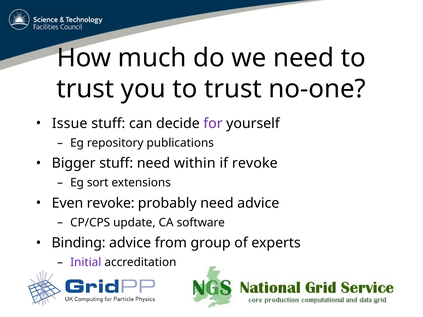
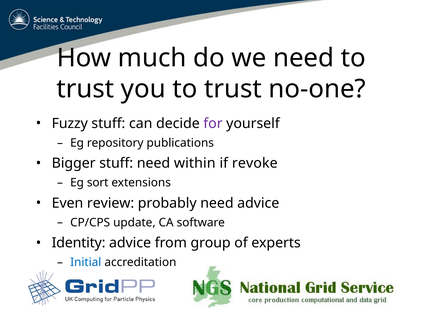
Issue: Issue -> Fuzzy
Even revoke: revoke -> review
Binding: Binding -> Identity
Initial colour: purple -> blue
